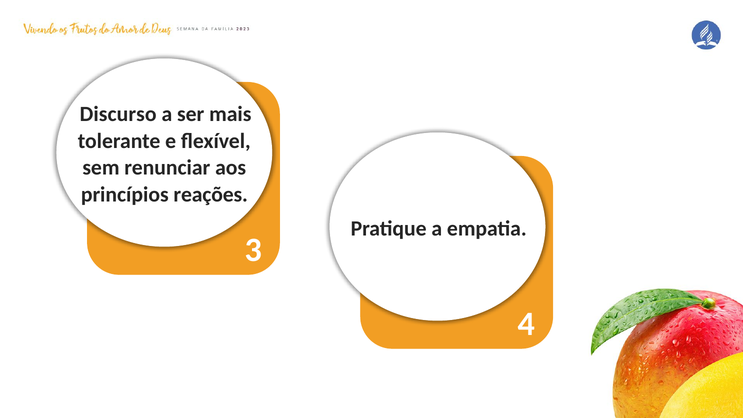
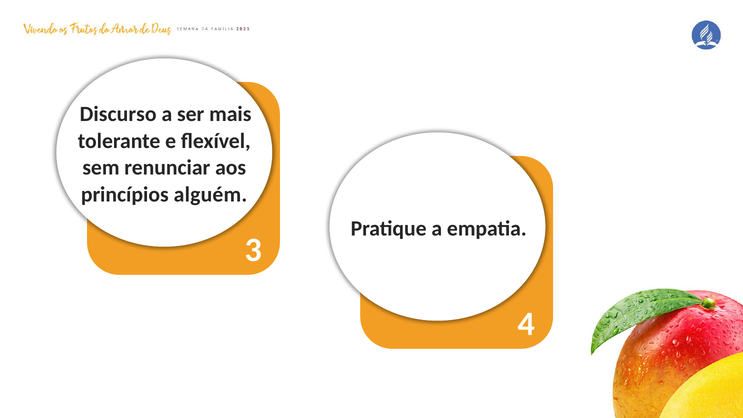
reações: reações -> alguém
